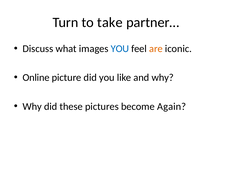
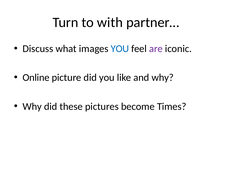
take: take -> with
are colour: orange -> purple
Again: Again -> Times
